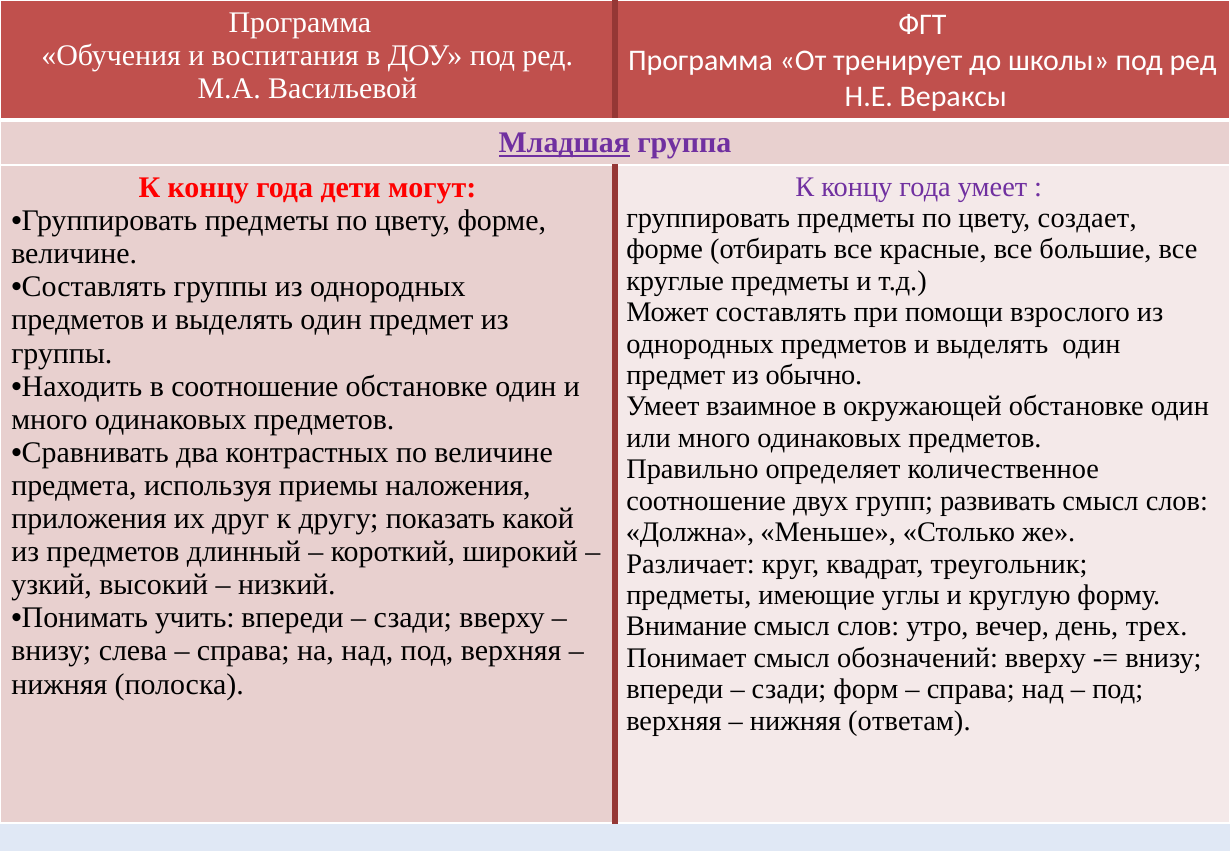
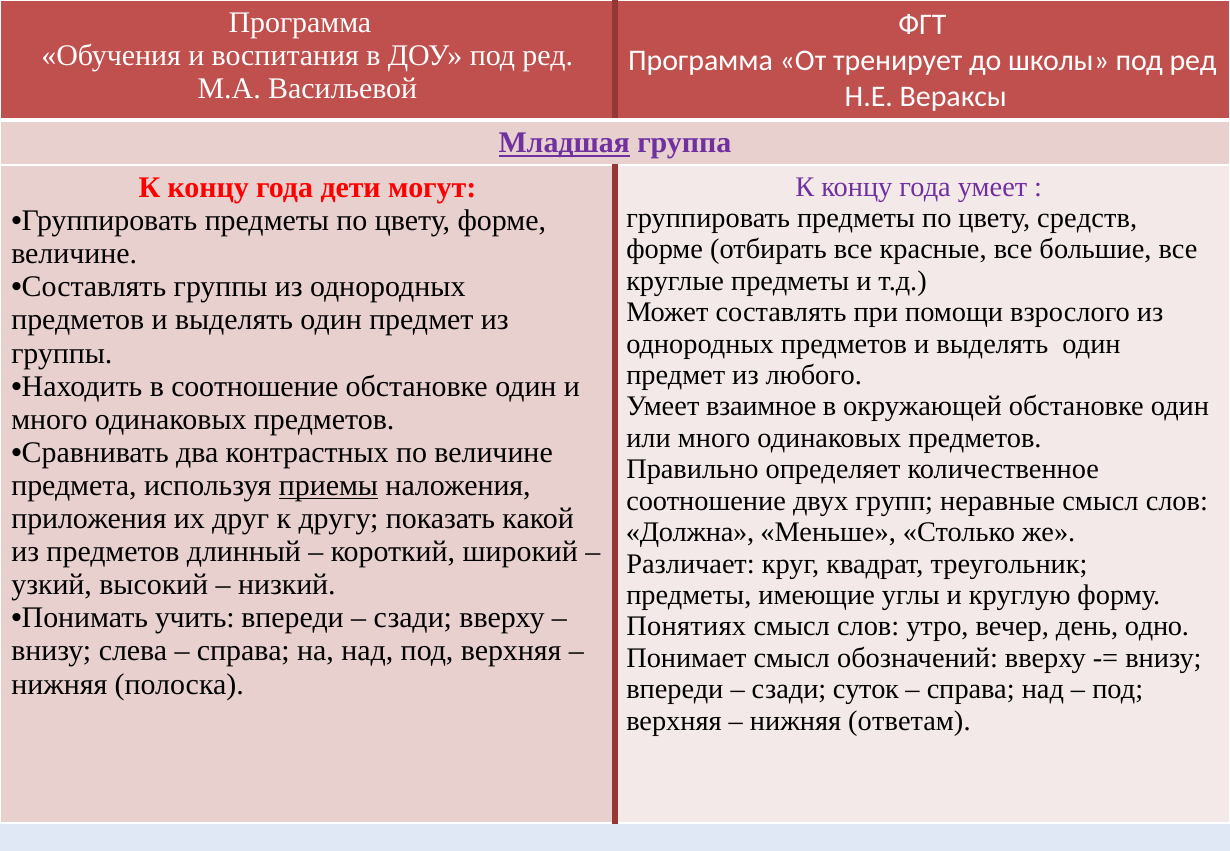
создает: создает -> средств
обычно: обычно -> любого
приемы underline: none -> present
развивать: развивать -> неравные
Внимание: Внимание -> Понятиях
трех: трех -> одно
форм: форм -> суток
